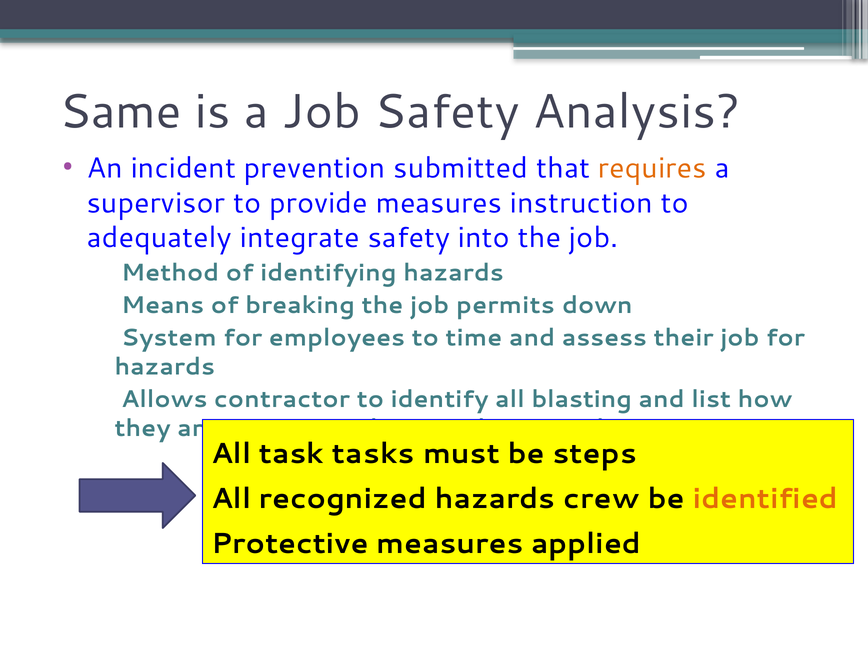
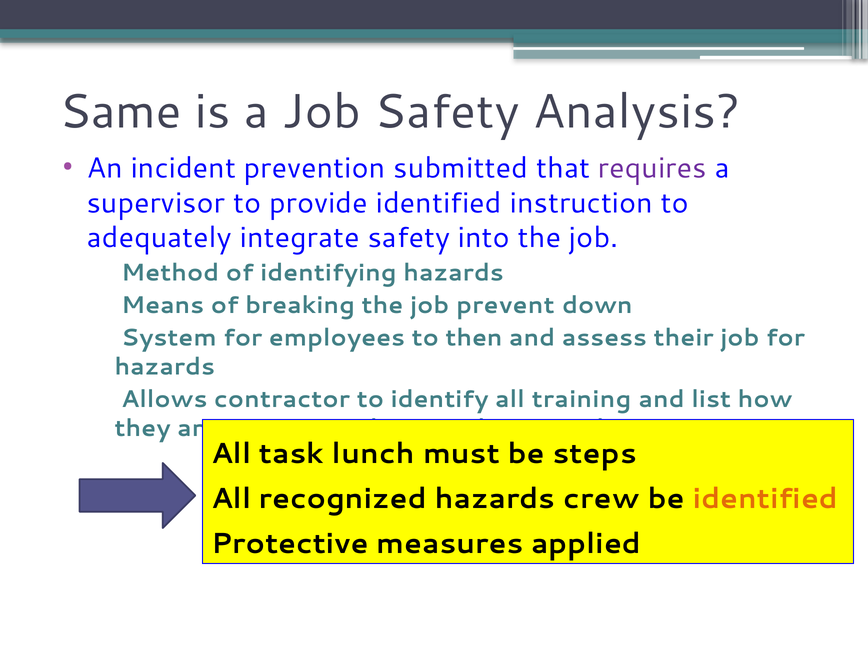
requires colour: orange -> purple
provide measures: measures -> identified
permits: permits -> prevent
time: time -> then
blasting: blasting -> training
tasks: tasks -> lunch
